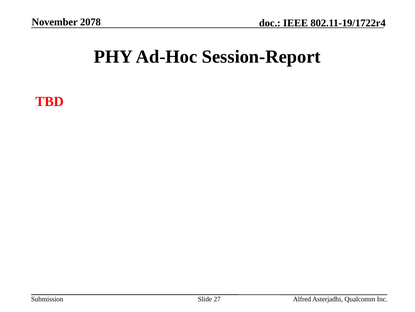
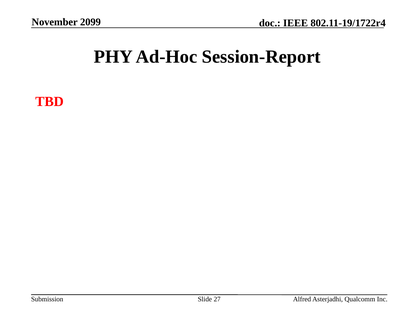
2078: 2078 -> 2099
